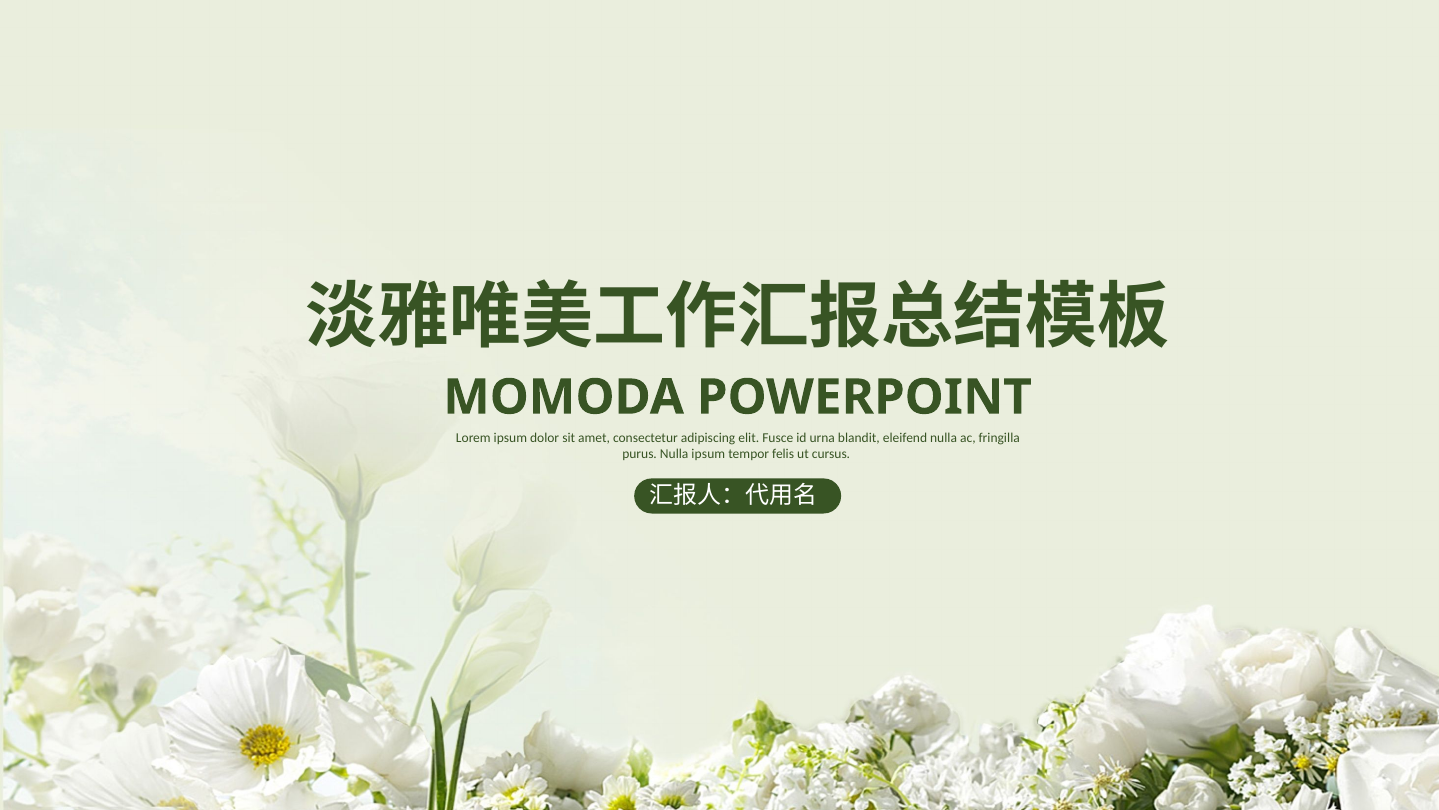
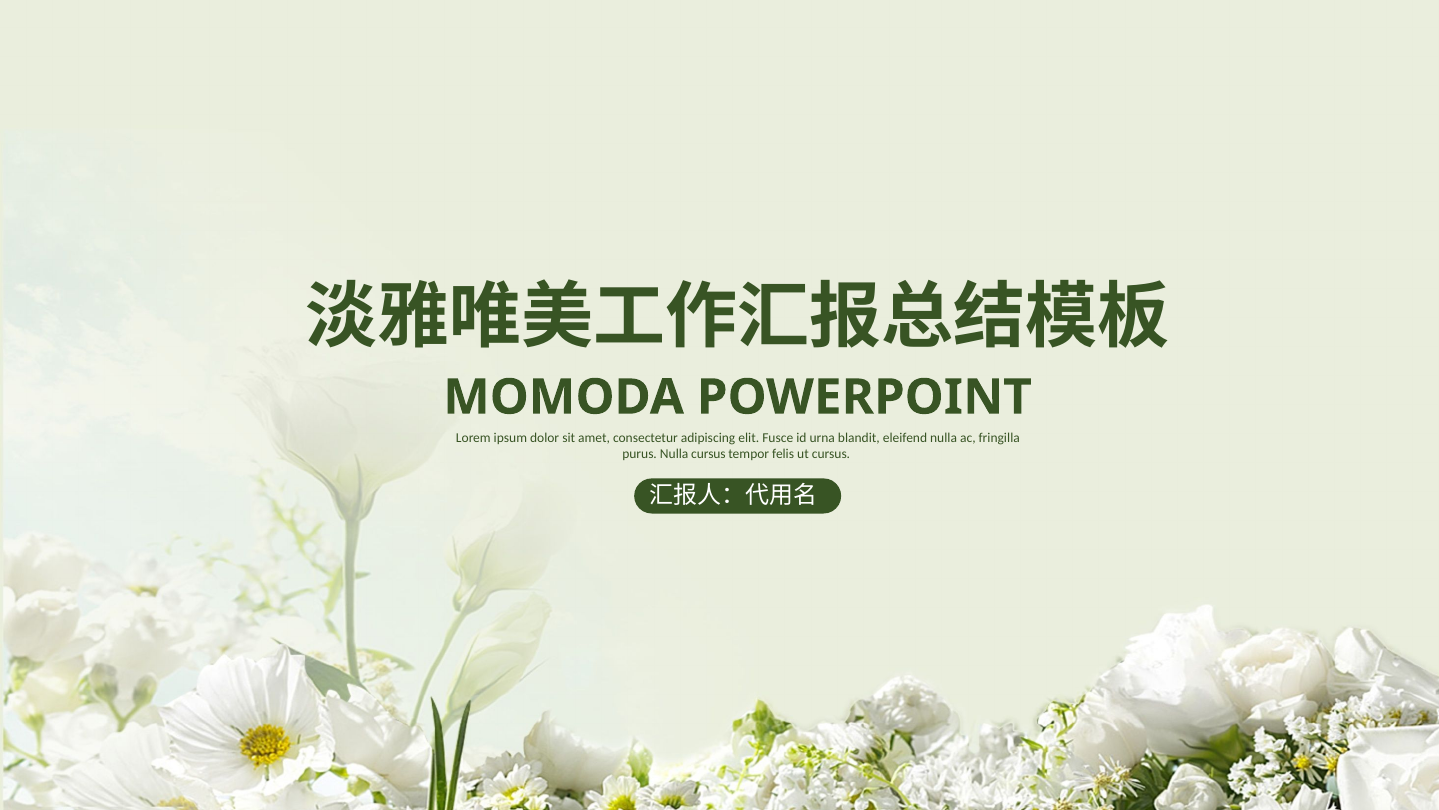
Nulla ipsum: ipsum -> cursus
